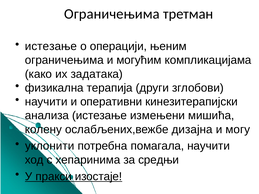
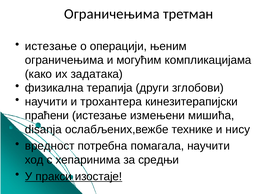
оперативни: оперативни -> трохантера
анализа: анализа -> праћени
колену: колену -> disanja
дизајна: дизајна -> технике
могу: могу -> нису
уклонити: уклонити -> вредност
